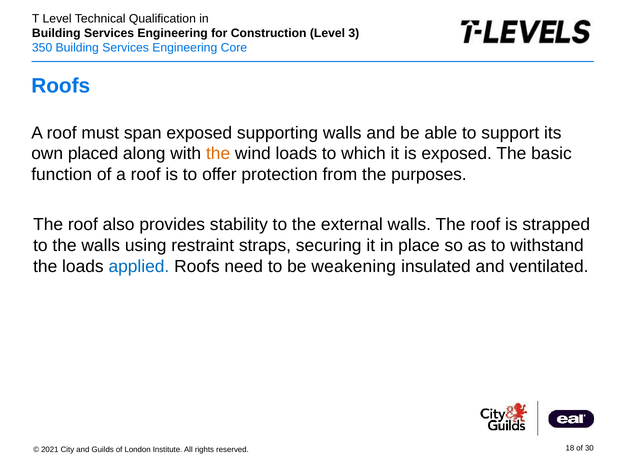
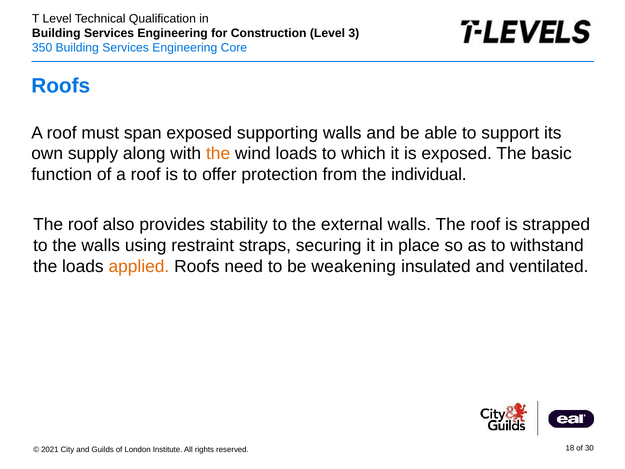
placed: placed -> supply
purposes: purposes -> individual
applied colour: blue -> orange
